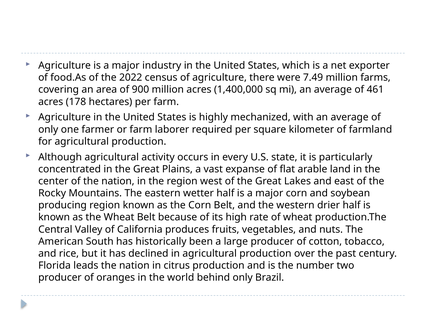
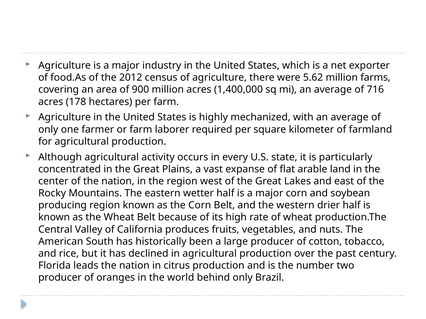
2022: 2022 -> 2012
7.49: 7.49 -> 5.62
461: 461 -> 716
